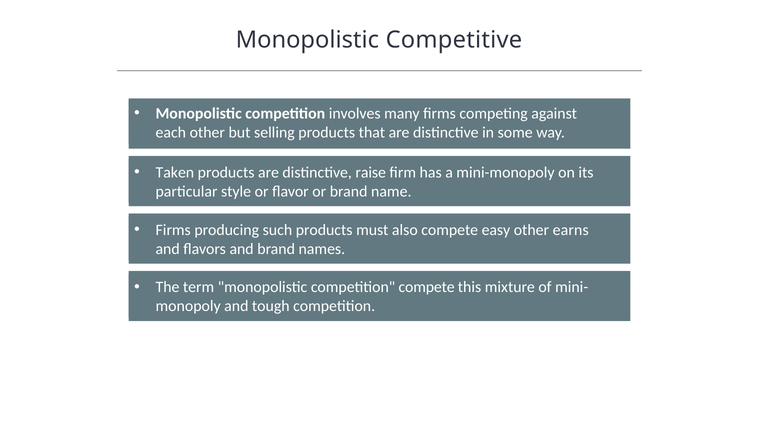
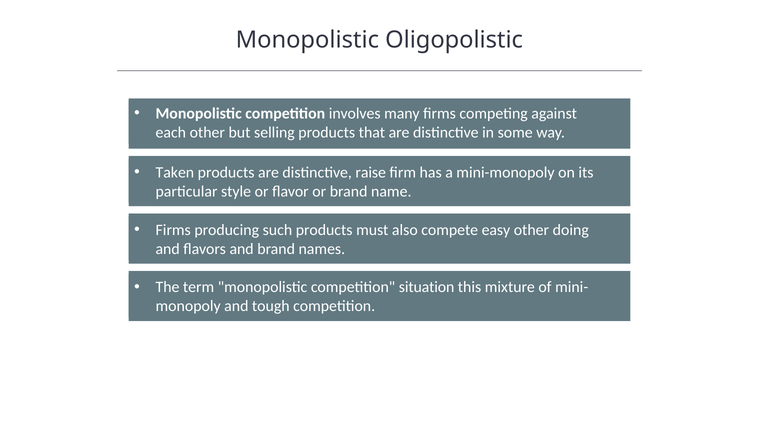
Competitive: Competitive -> Oligopolistic
earns: earns -> doing
competition compete: compete -> situation
